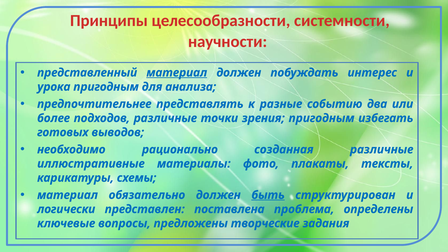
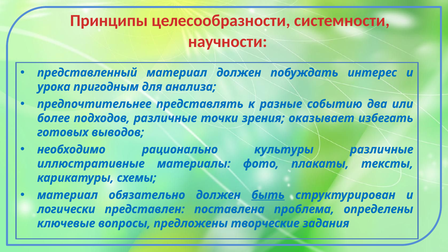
материал at (177, 73) underline: present -> none
зрения пригодным: пригодным -> оказывает
созданная: созданная -> культуры
